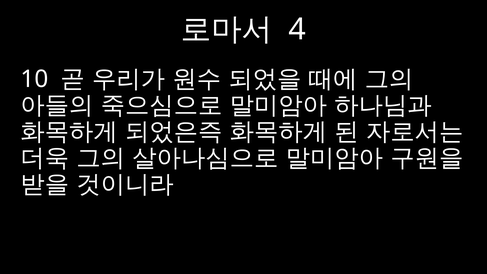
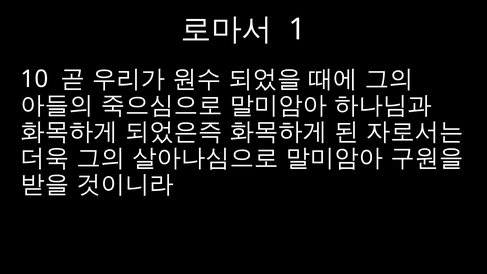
4: 4 -> 1
